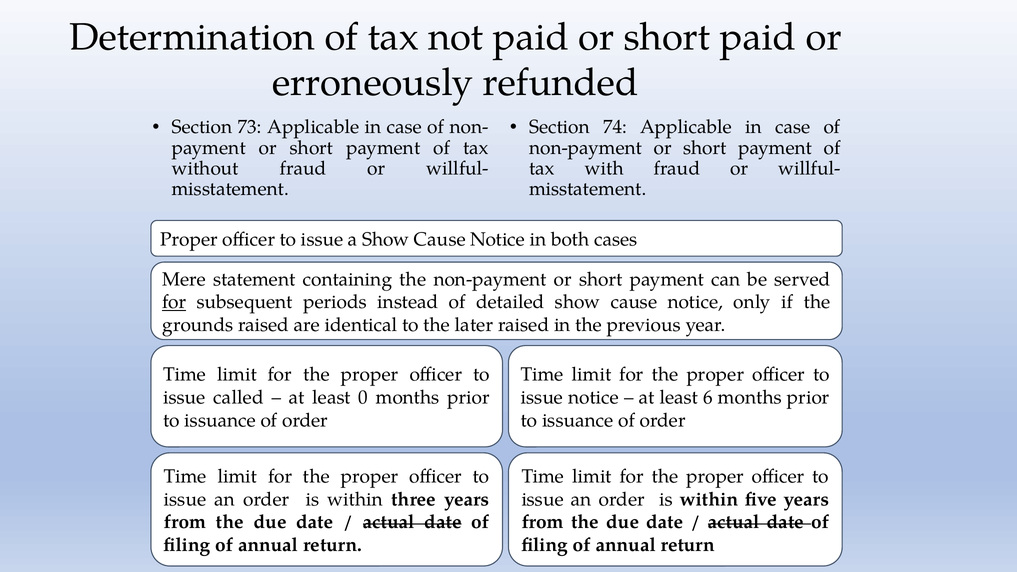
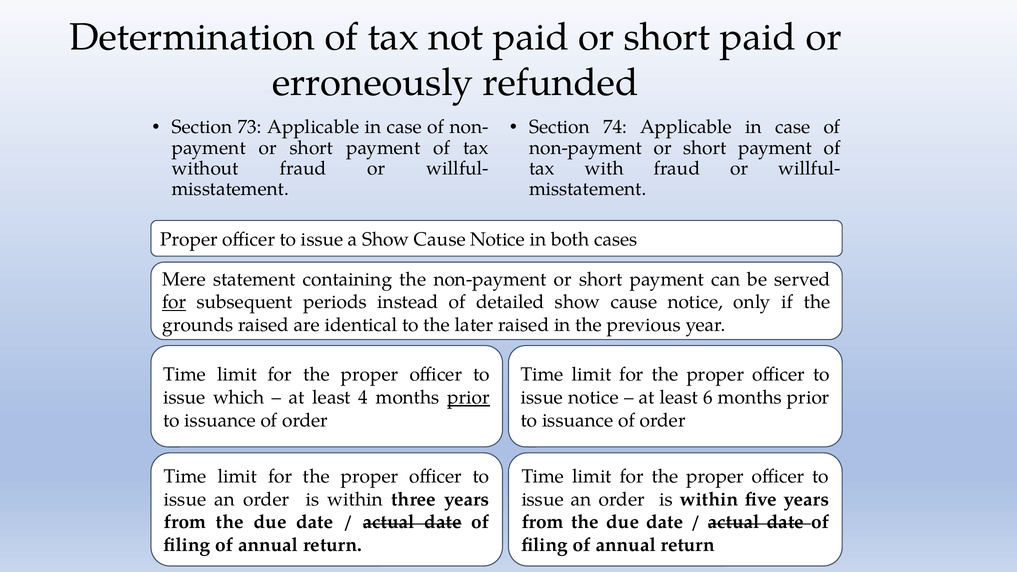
called: called -> which
0: 0 -> 4
prior at (469, 398) underline: none -> present
